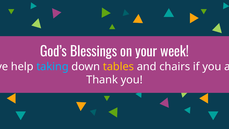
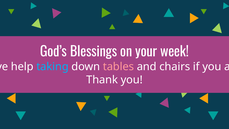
tables colour: yellow -> pink
